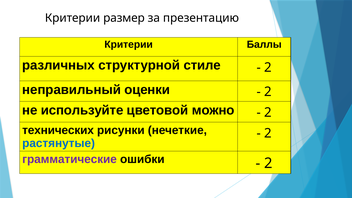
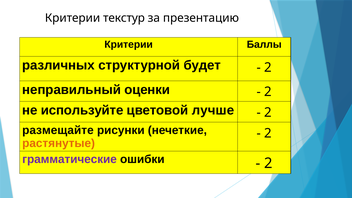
размер: размер -> текстур
стиле: стиле -> будет
можно: можно -> лучше
технических: технических -> размещайте
растянутые colour: blue -> orange
